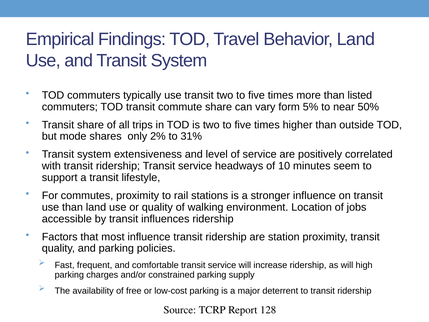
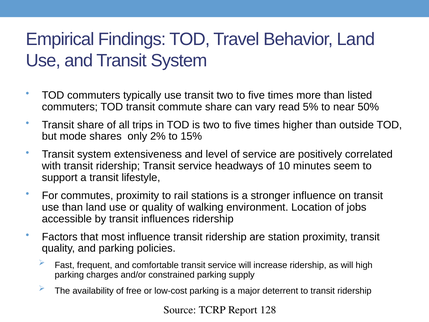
form: form -> read
31%: 31% -> 15%
